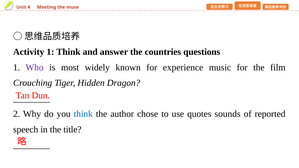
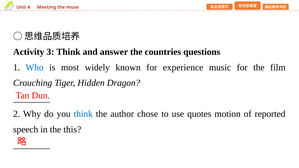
Activity 1: 1 -> 3
Who colour: purple -> blue
sounds: sounds -> motion
title: title -> this
